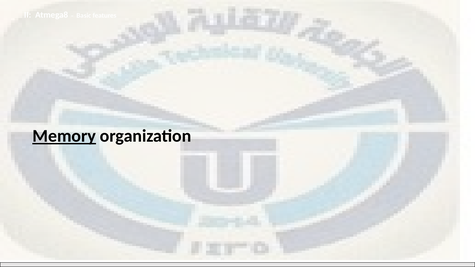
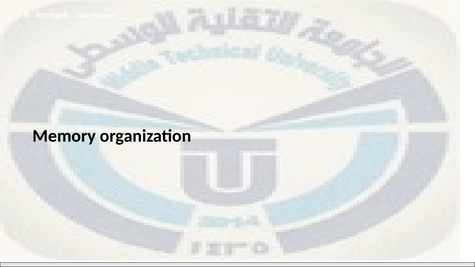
Memory underline: present -> none
